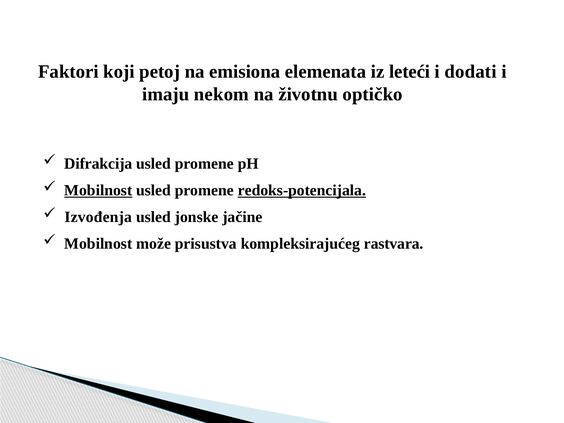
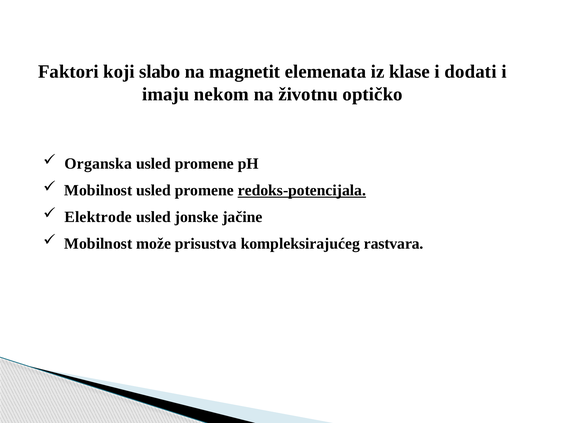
petoj: petoj -> slabo
emisiona: emisiona -> magnetit
leteći: leteći -> klase
Difrakcija: Difrakcija -> Organska
Mobilnost at (98, 190) underline: present -> none
Izvođenja: Izvođenja -> Elektrode
